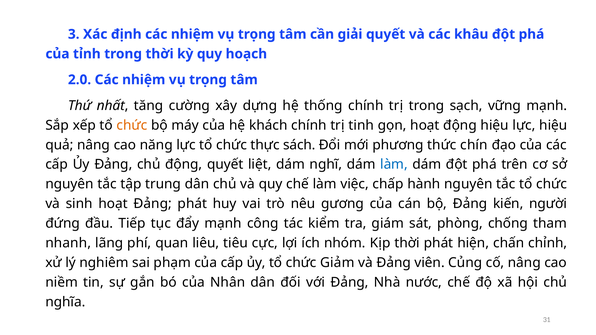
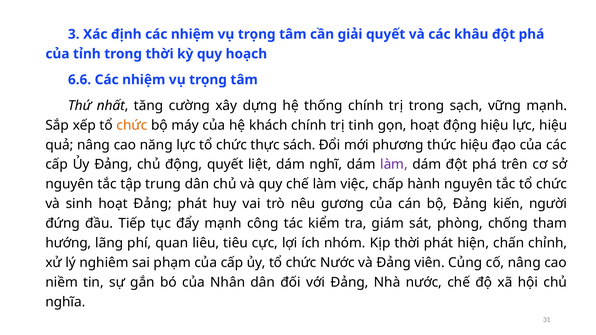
2.0: 2.0 -> 6.6
thức chín: chín -> hiệu
làm at (394, 165) colour: blue -> purple
nhanh: nhanh -> hướng
chức Giảm: Giảm -> Nước
